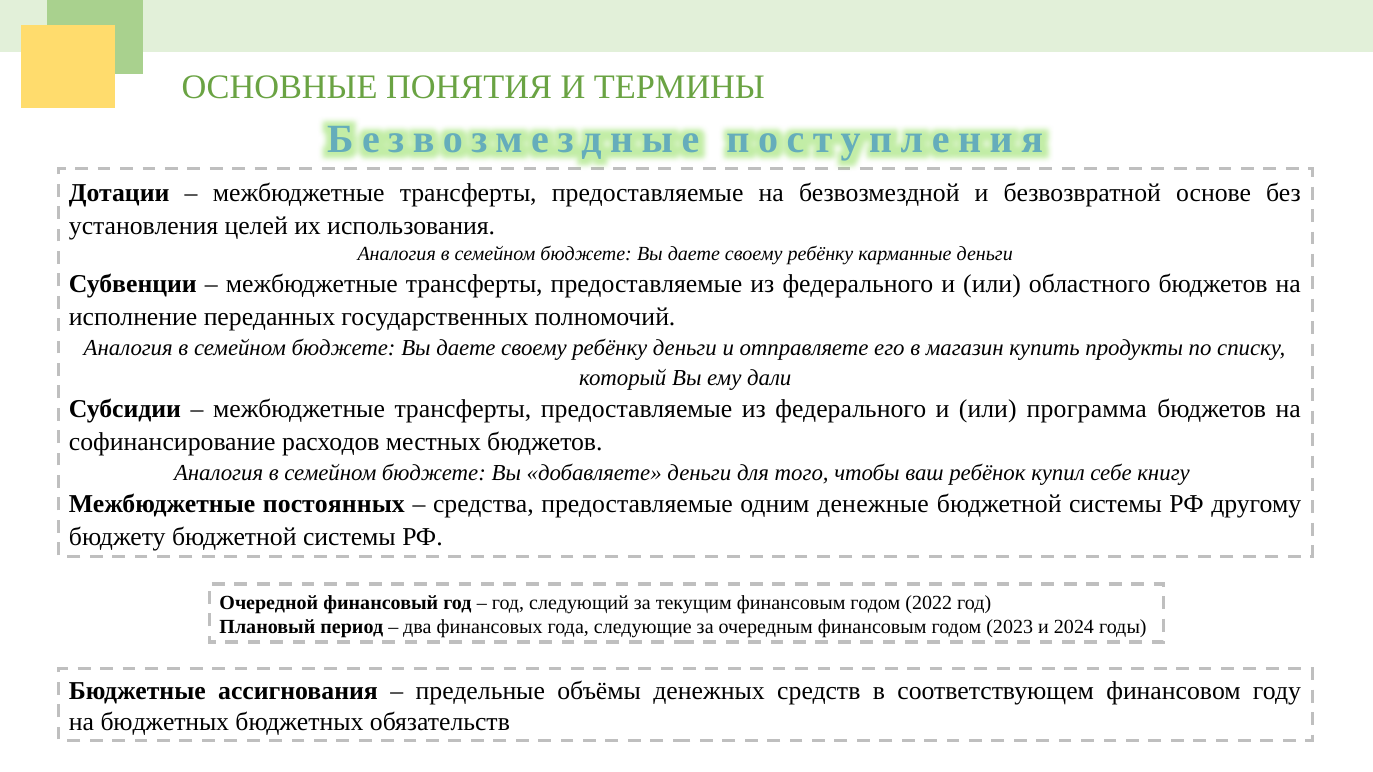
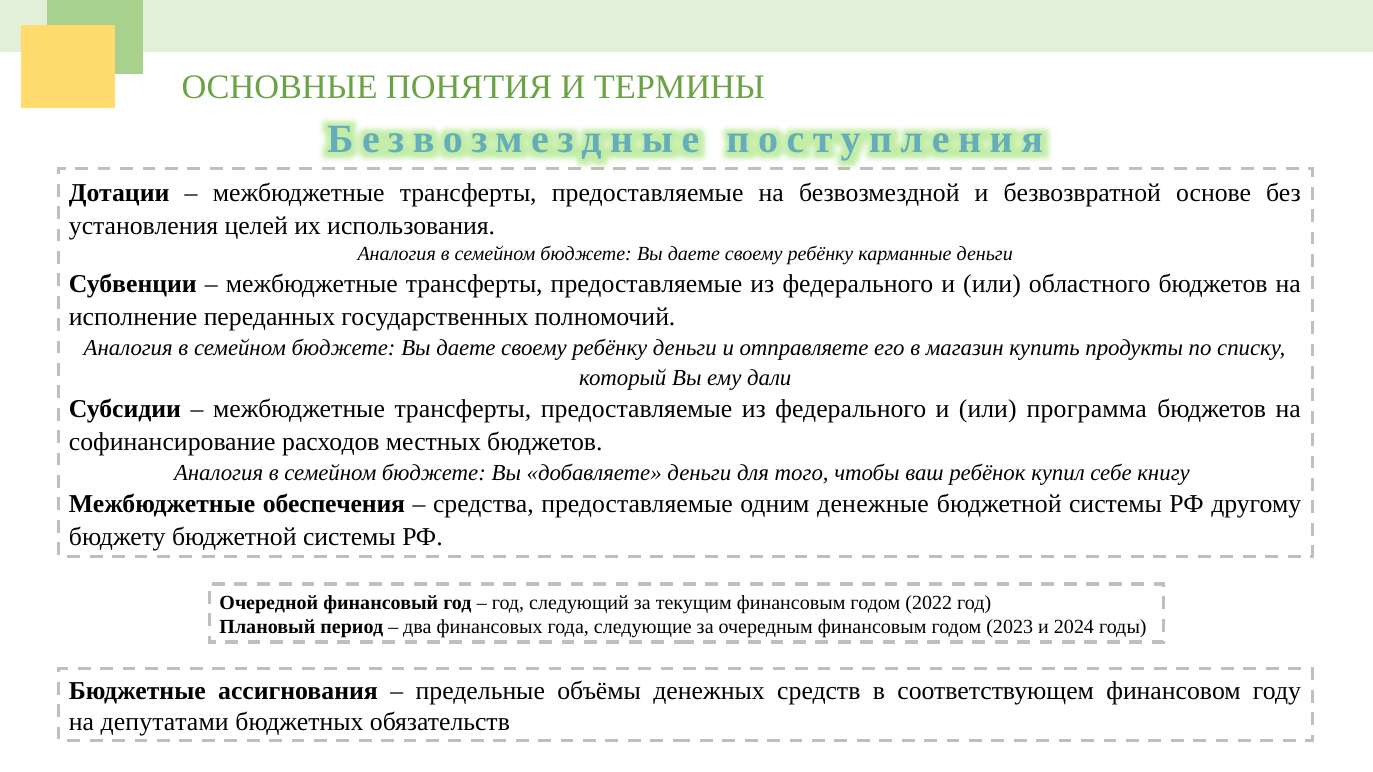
постоянных: постоянных -> обеспечения
на бюджетных: бюджетных -> депутатами
